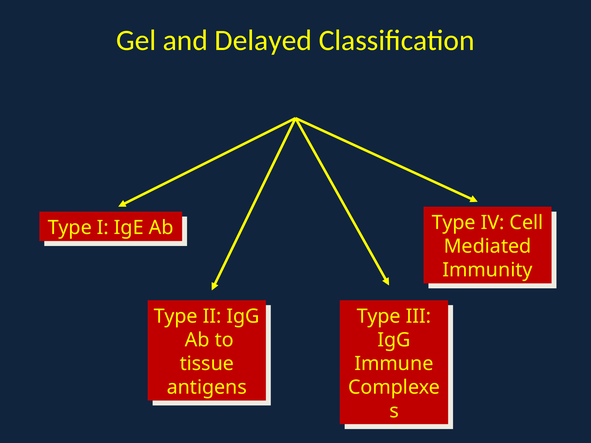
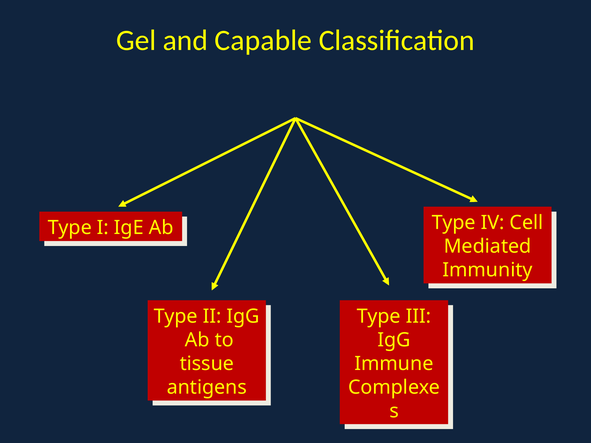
Delayed: Delayed -> Capable
